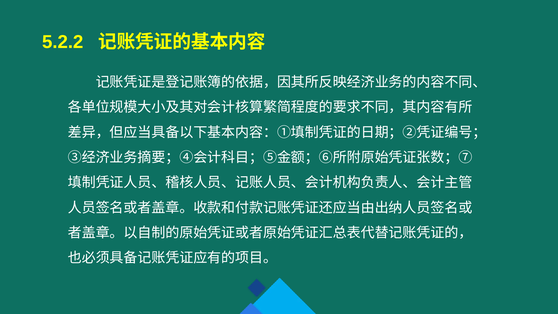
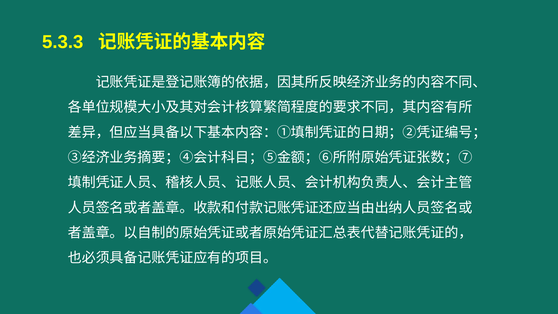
5.2.2: 5.2.2 -> 5.3.3
